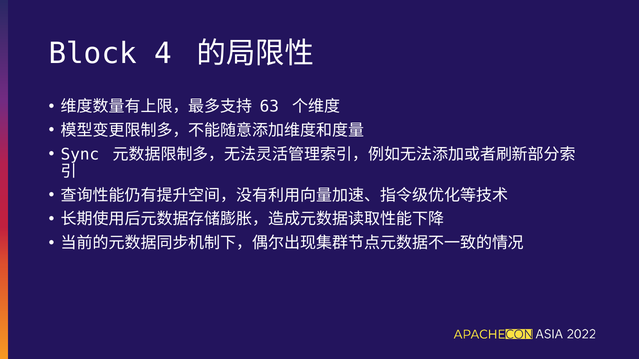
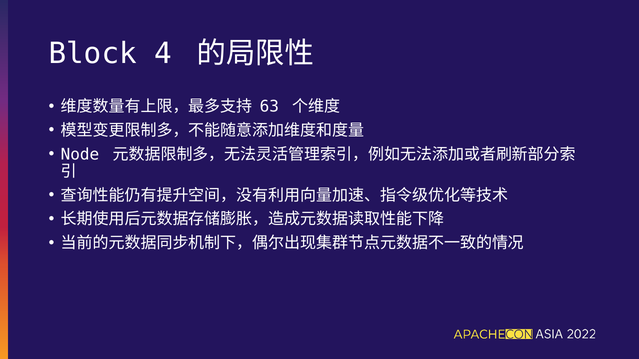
Sync: Sync -> Node
